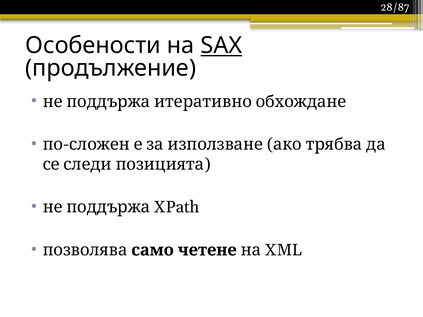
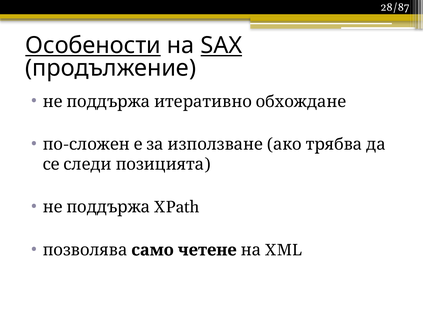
Особености underline: none -> present
